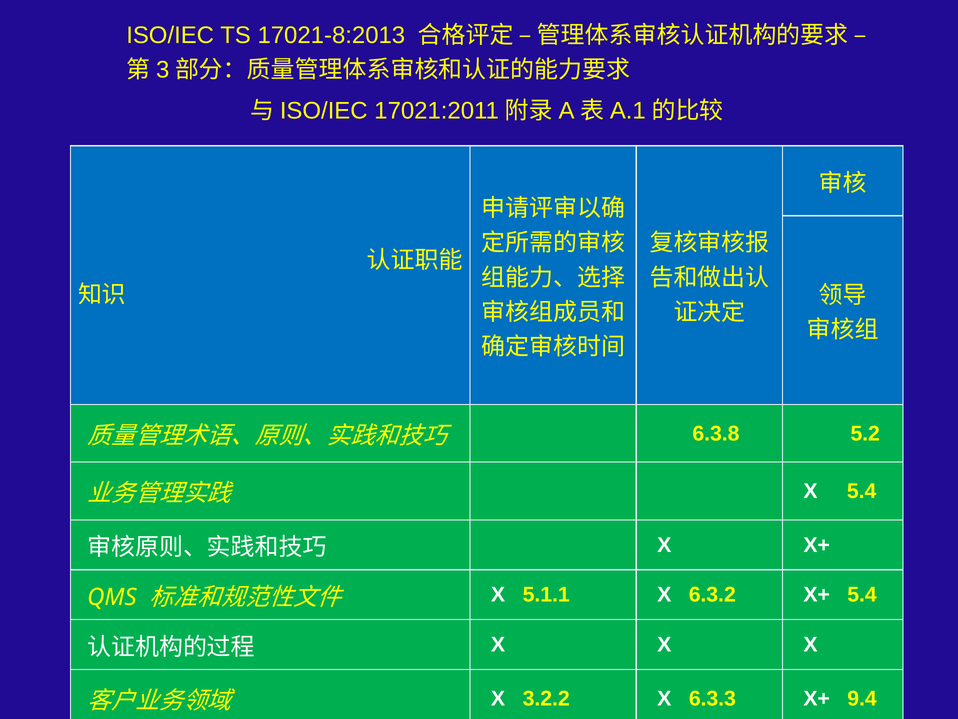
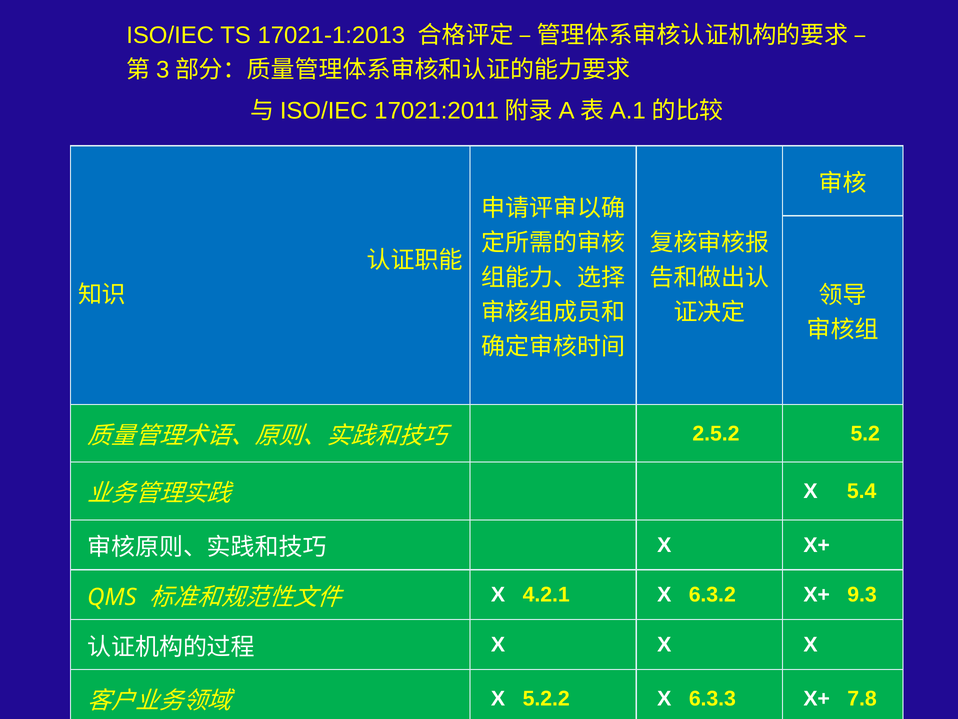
17021-8:2013: 17021-8:2013 -> 17021-1:2013
6.3.8: 6.3.8 -> 2.5.2
5.1.1: 5.1.1 -> 4.2.1
X+ 5.4: 5.4 -> 9.3
3.2.2: 3.2.2 -> 5.2.2
9.4: 9.4 -> 7.8
